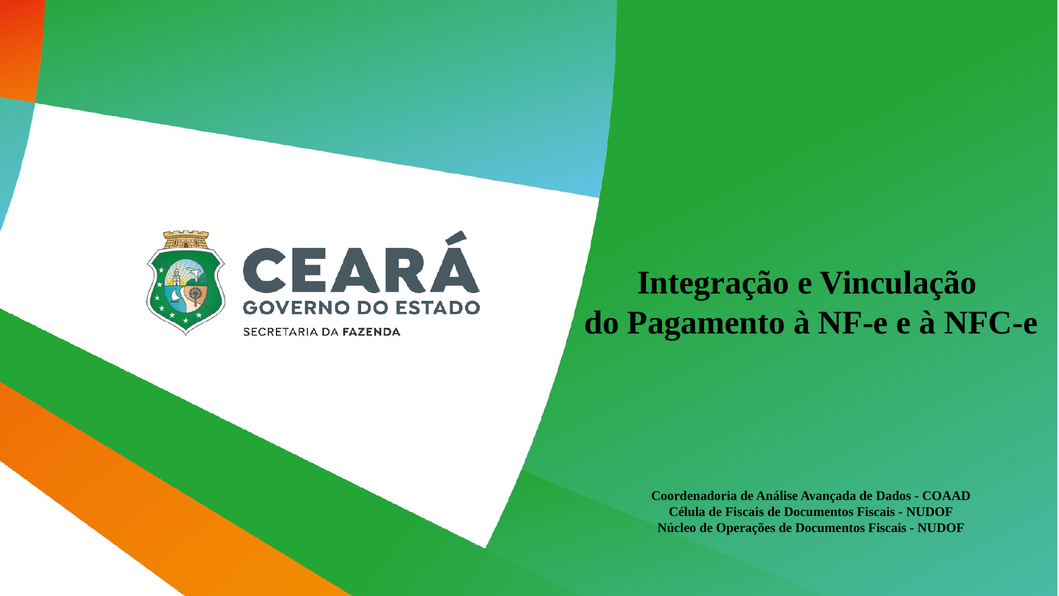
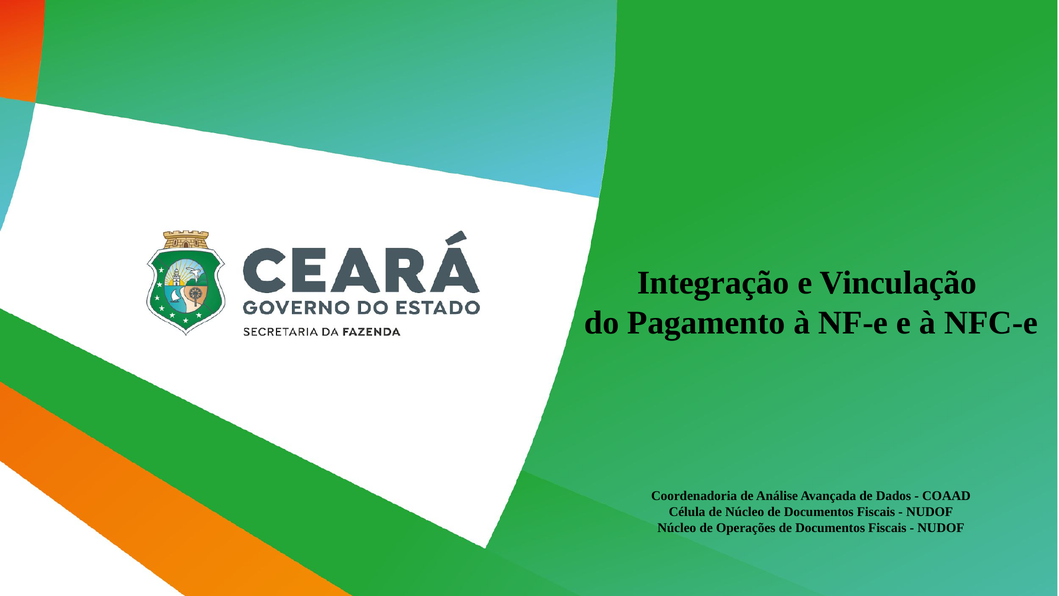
de Fiscais: Fiscais -> Núcleo
